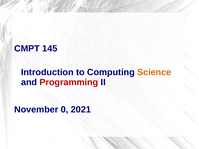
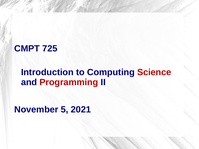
145: 145 -> 725
Science colour: orange -> red
0: 0 -> 5
